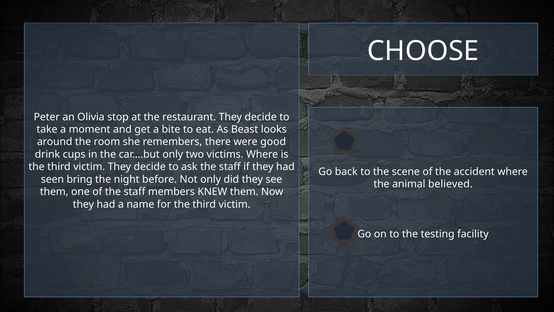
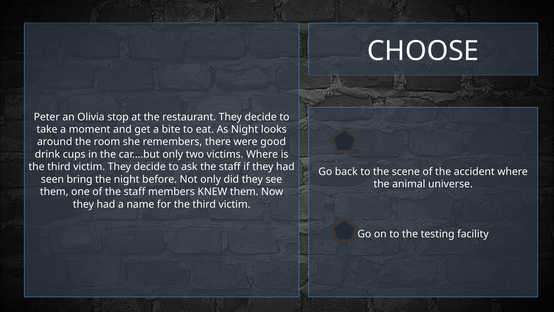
As Beast: Beast -> Night
believed: believed -> universe
